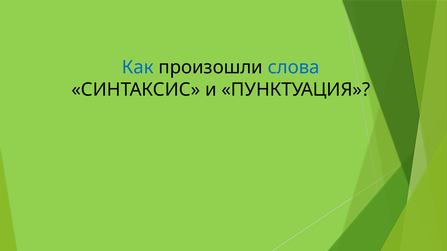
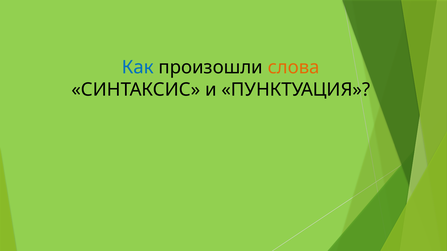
слова colour: blue -> orange
